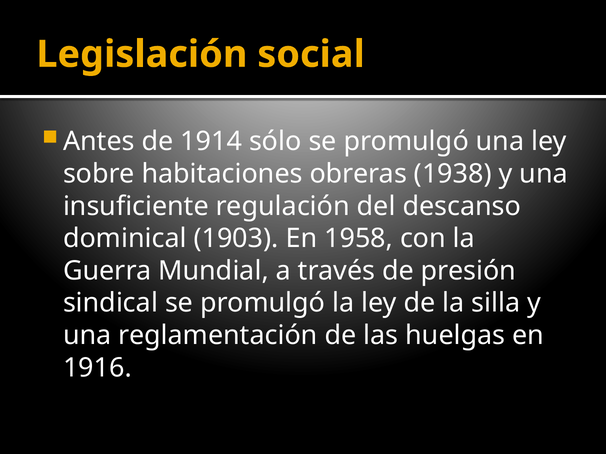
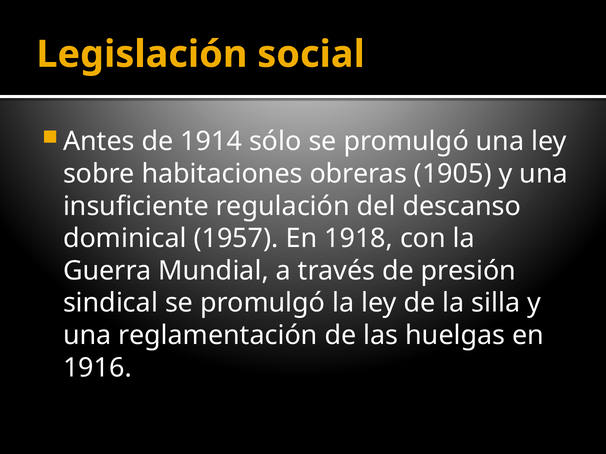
1938: 1938 -> 1905
1903: 1903 -> 1957
1958: 1958 -> 1918
